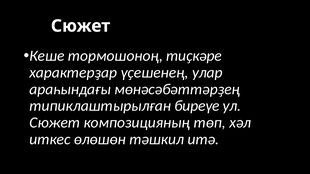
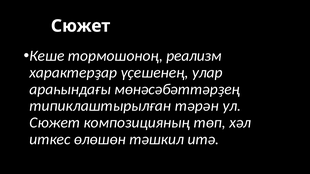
тиҫкәре: тиҫкәре -> реализм
биреүе: биреүе -> тәрән
